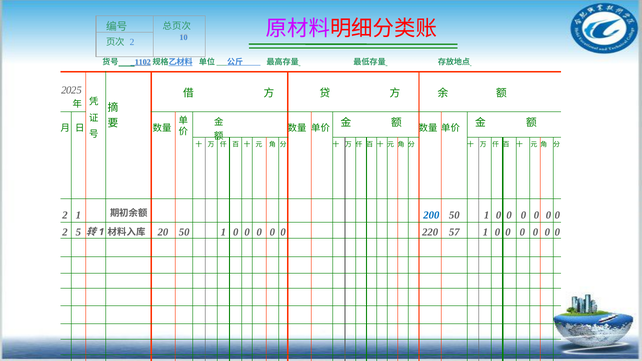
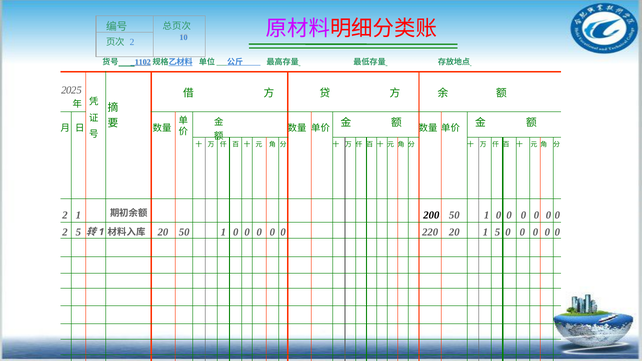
200 colour: blue -> black
220 57: 57 -> 20
0 at (497, 232): 0 -> 5
